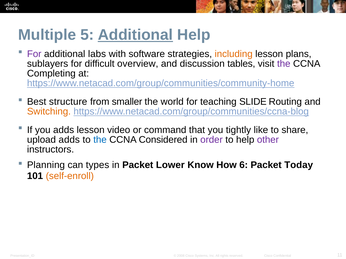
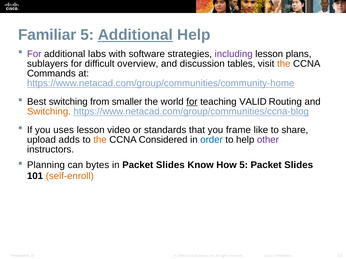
Multiple: Multiple -> Familiar
including colour: orange -> purple
the at (284, 64) colour: purple -> orange
Completing: Completing -> Commands
Best structure: structure -> switching
for at (192, 102) underline: none -> present
SLIDE: SLIDE -> VALID
you adds: adds -> uses
command: command -> standards
tightly: tightly -> frame
the at (100, 140) colour: blue -> orange
order colour: purple -> blue
types: types -> bytes
in Packet Lower: Lower -> Slides
How 6: 6 -> 5
Today at (299, 165): Today -> Slides
